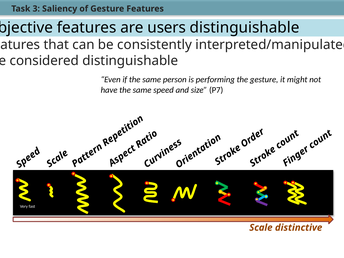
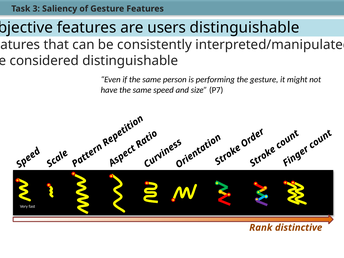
Scale: Scale -> Rank
